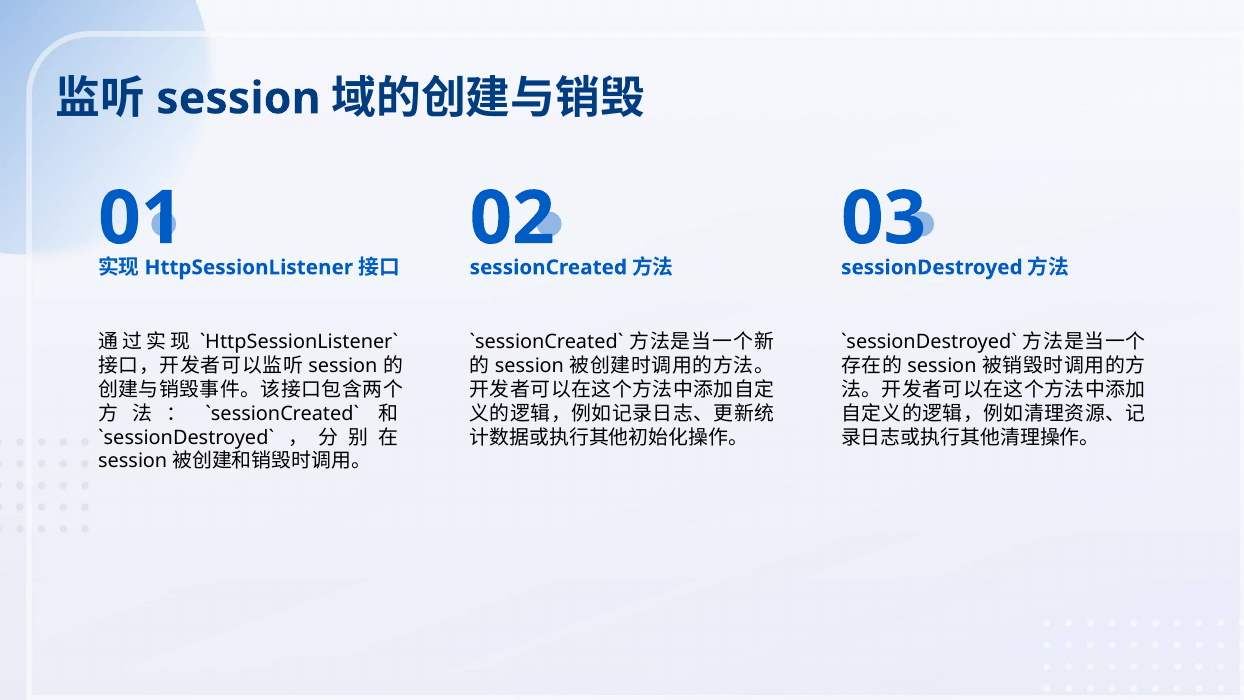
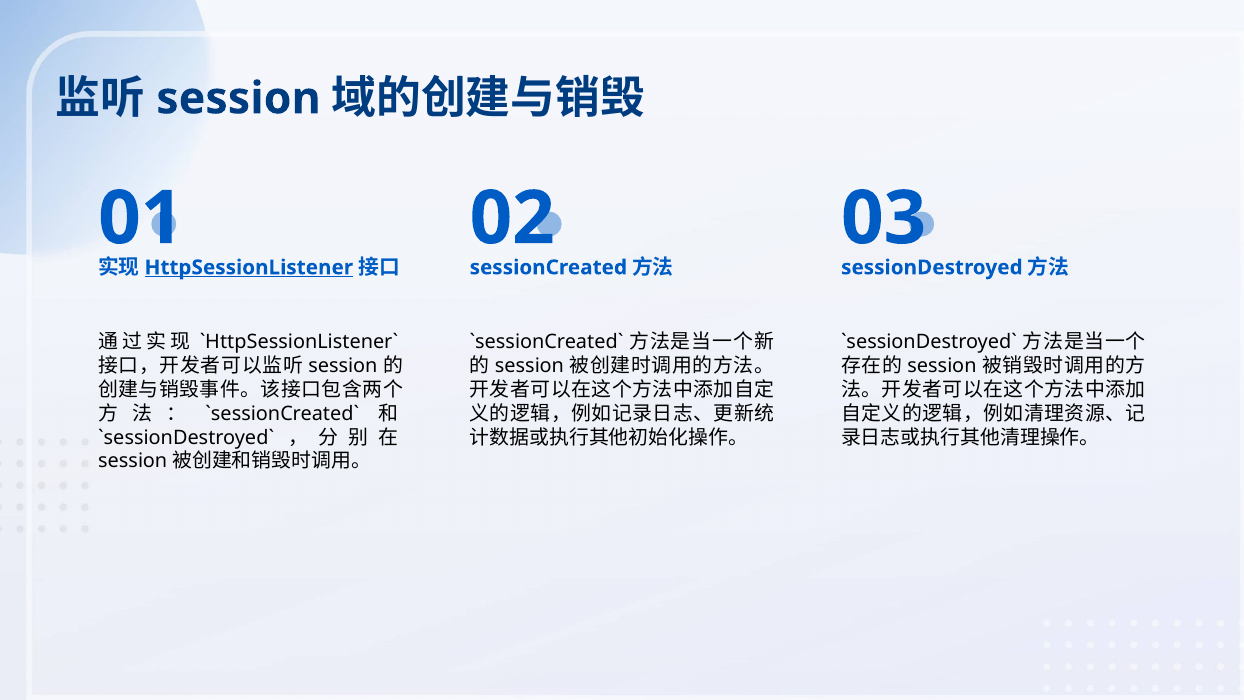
HttpSessionListener underline: none -> present
